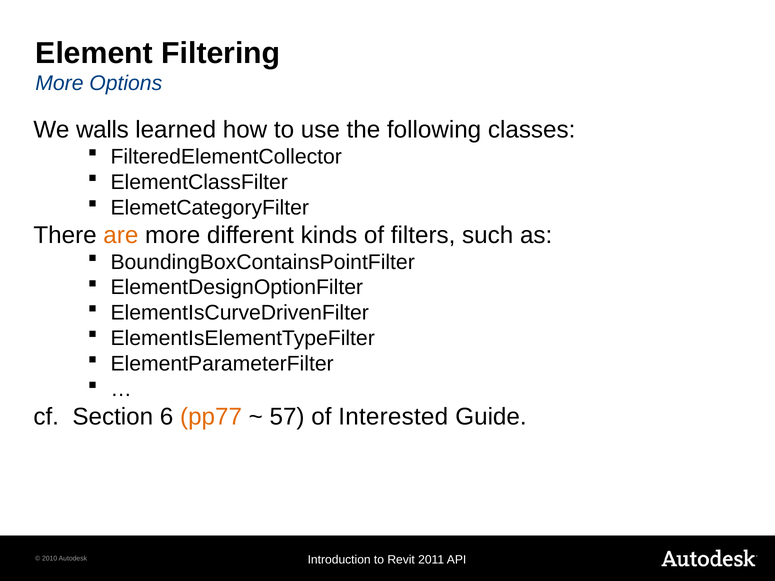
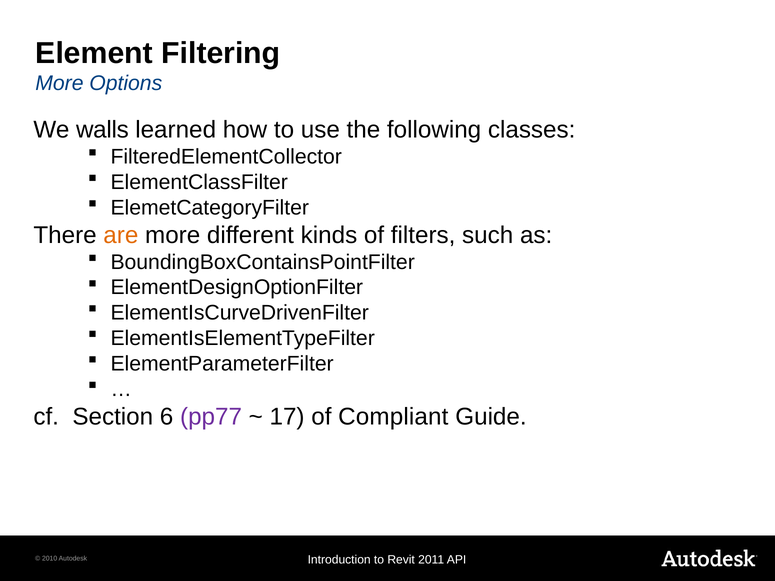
pp77 colour: orange -> purple
57: 57 -> 17
Interested: Interested -> Compliant
